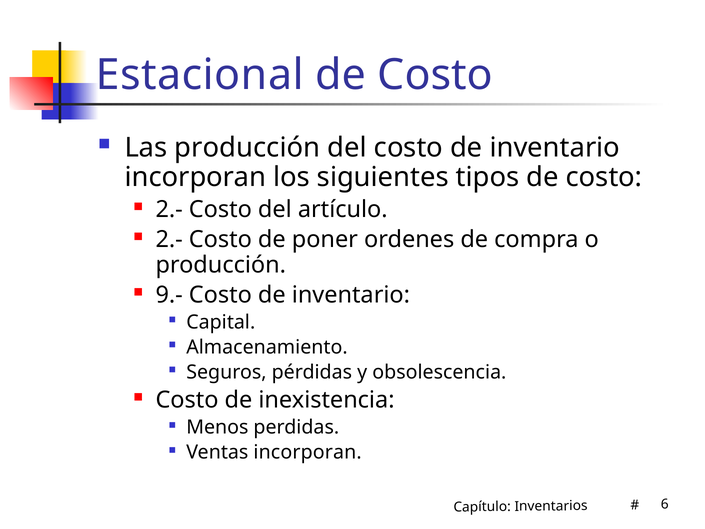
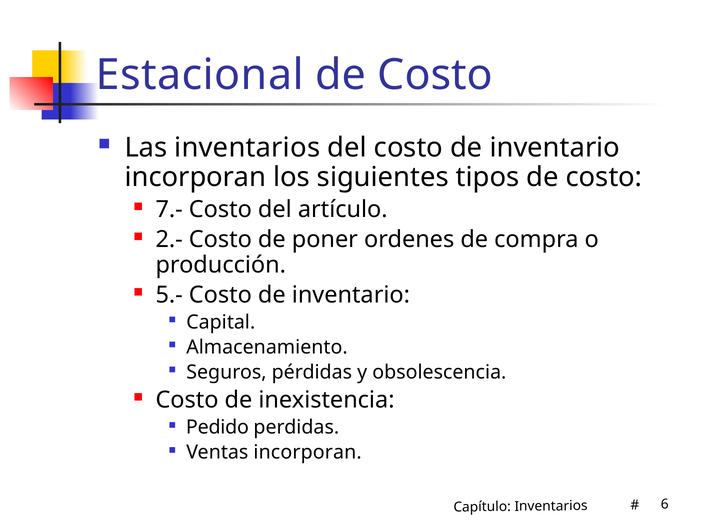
Las producción: producción -> inventarios
2.- at (169, 209): 2.- -> 7.-
9.-: 9.- -> 5.-
Menos: Menos -> Pedido
